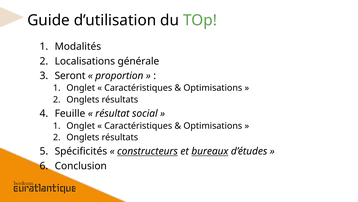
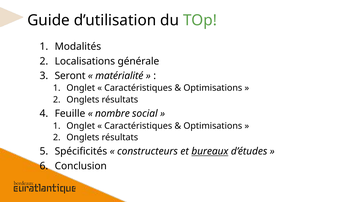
proportion: proportion -> matérialité
résultat: résultat -> nombre
constructeurs underline: present -> none
